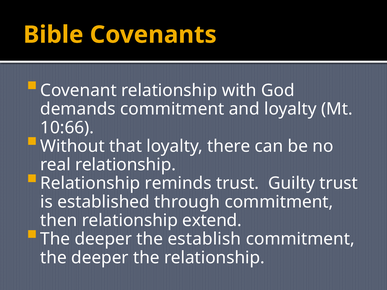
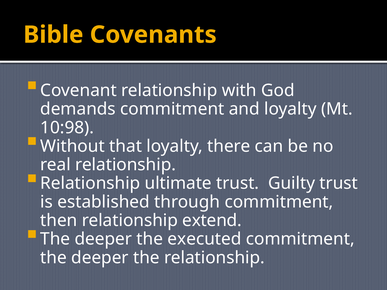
10:66: 10:66 -> 10:98
reminds: reminds -> ultimate
establish: establish -> executed
